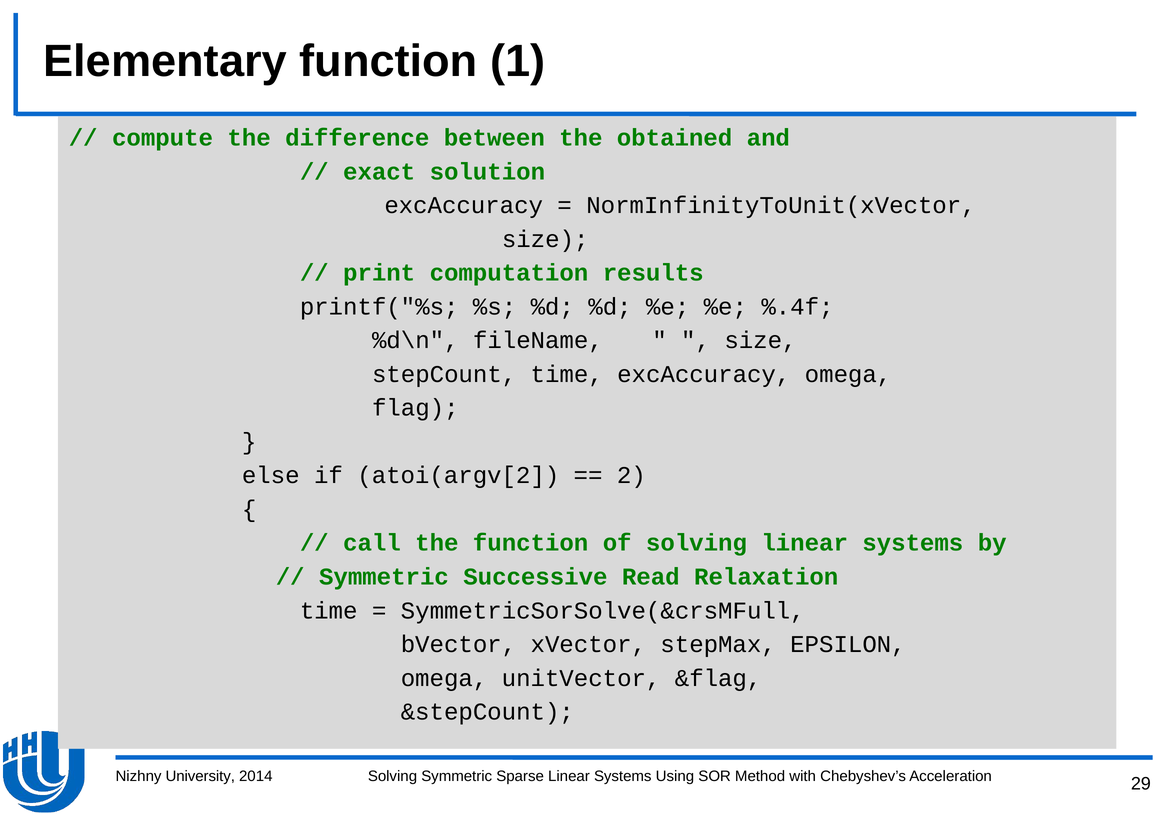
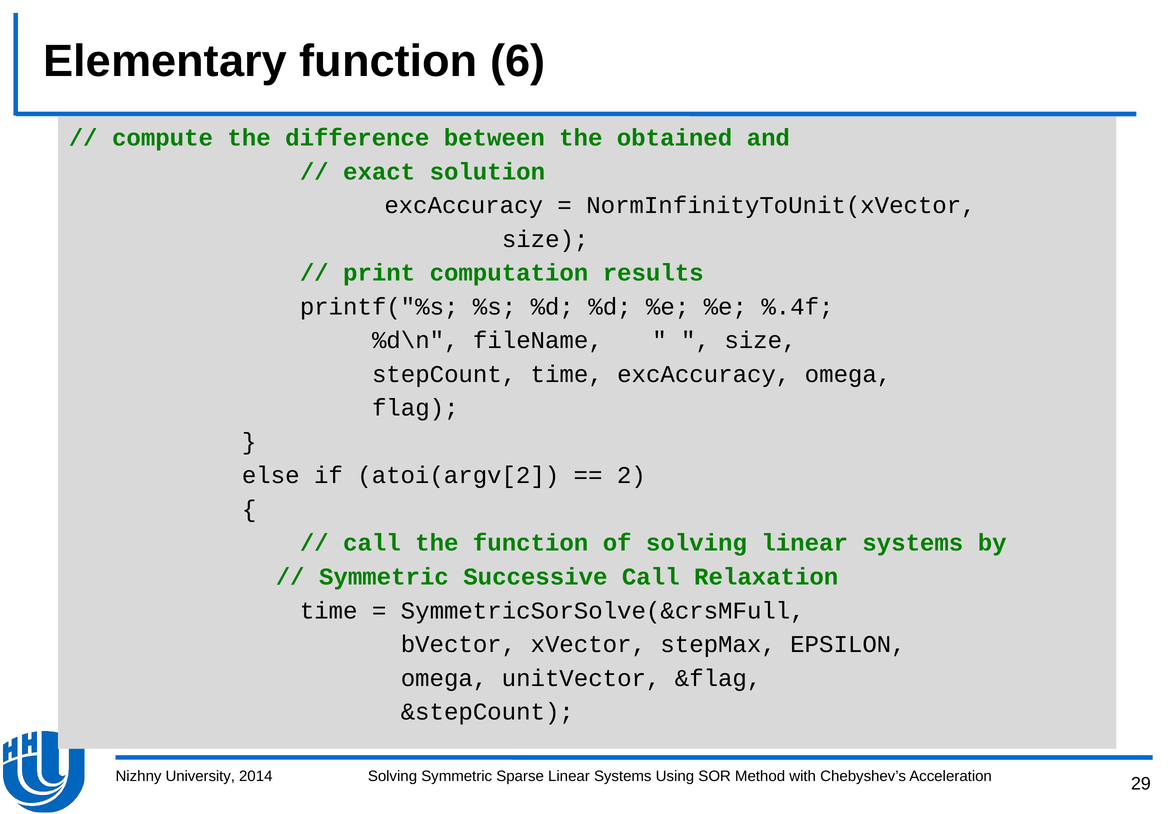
1: 1 -> 6
Successive Read: Read -> Call
